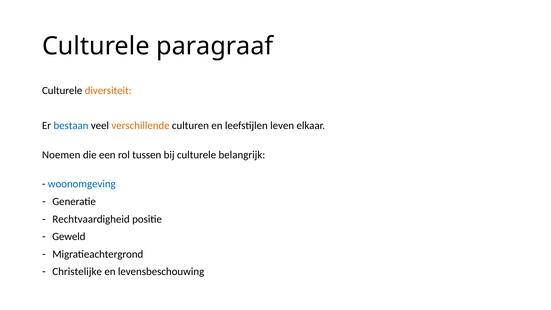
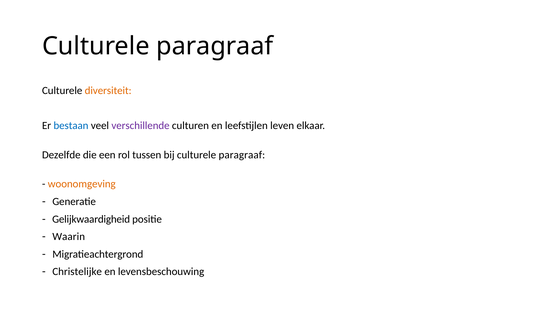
verschillende colour: orange -> purple
Noemen: Noemen -> Dezelfde
bij culturele belangrijk: belangrijk -> paragraaf
woonomgeving colour: blue -> orange
Rechtvaardigheid: Rechtvaardigheid -> Gelijkwaardigheid
Geweld: Geweld -> Waarin
